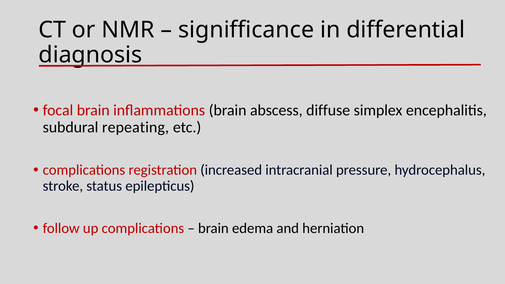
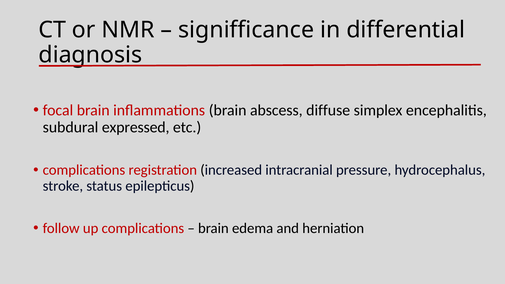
repeating: repeating -> expressed
